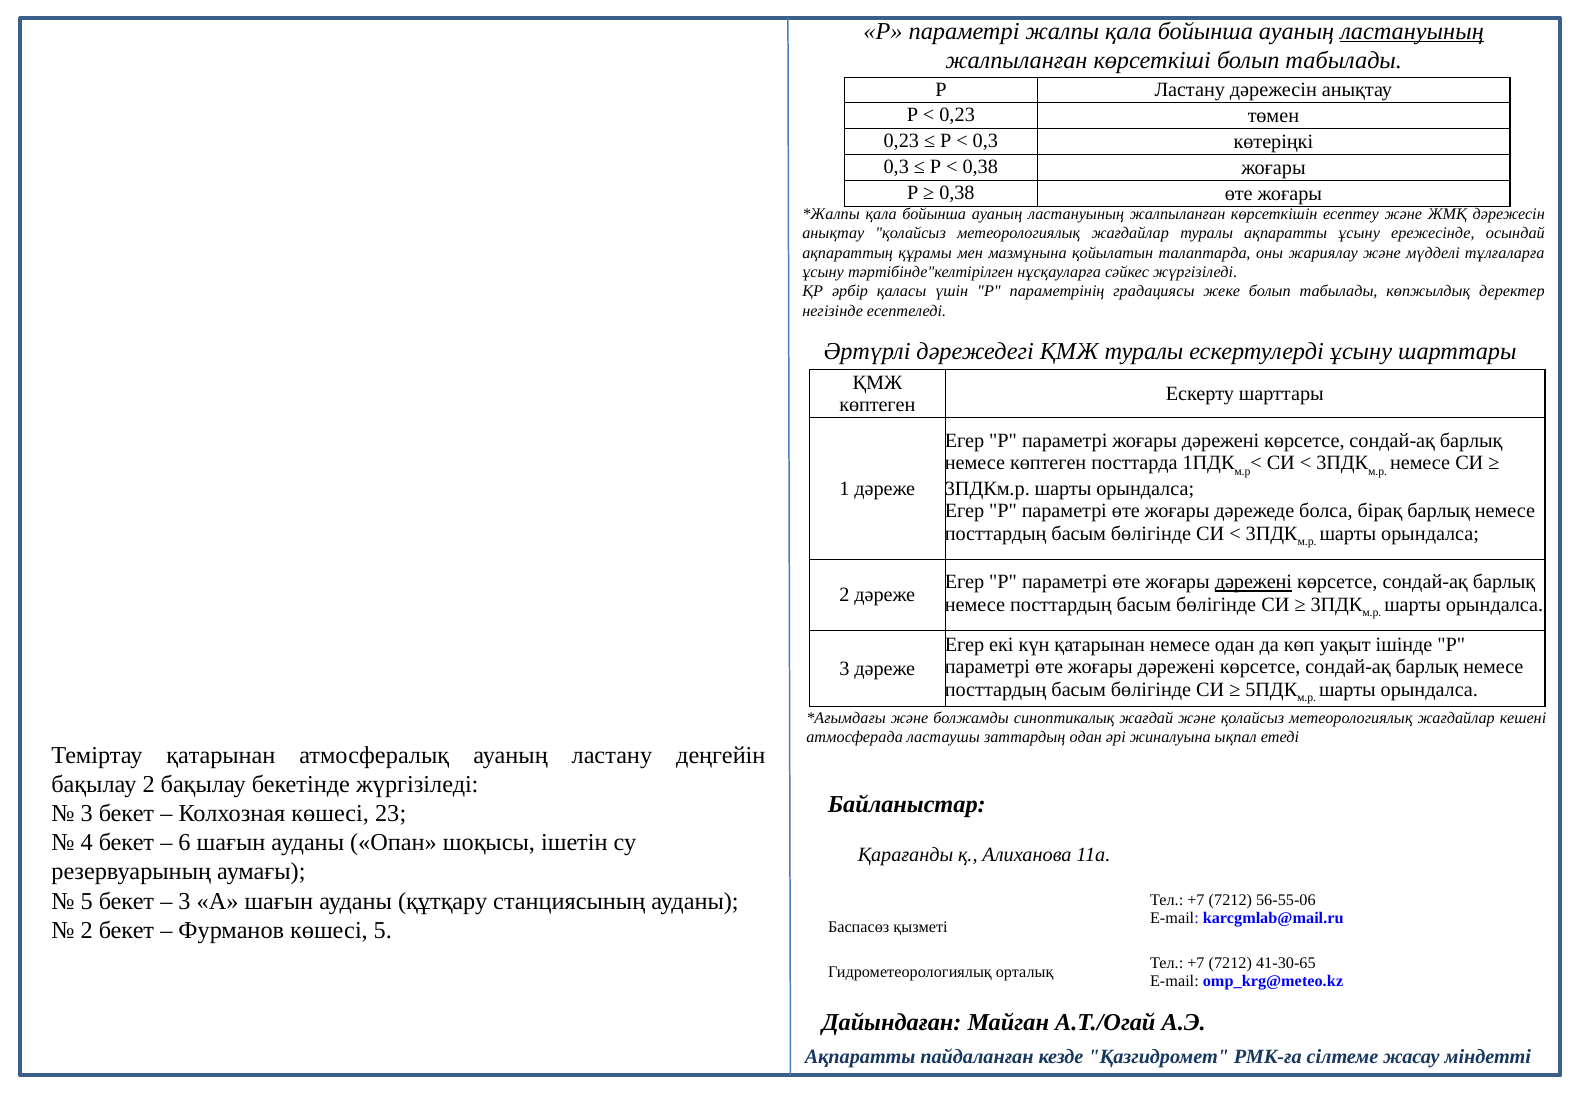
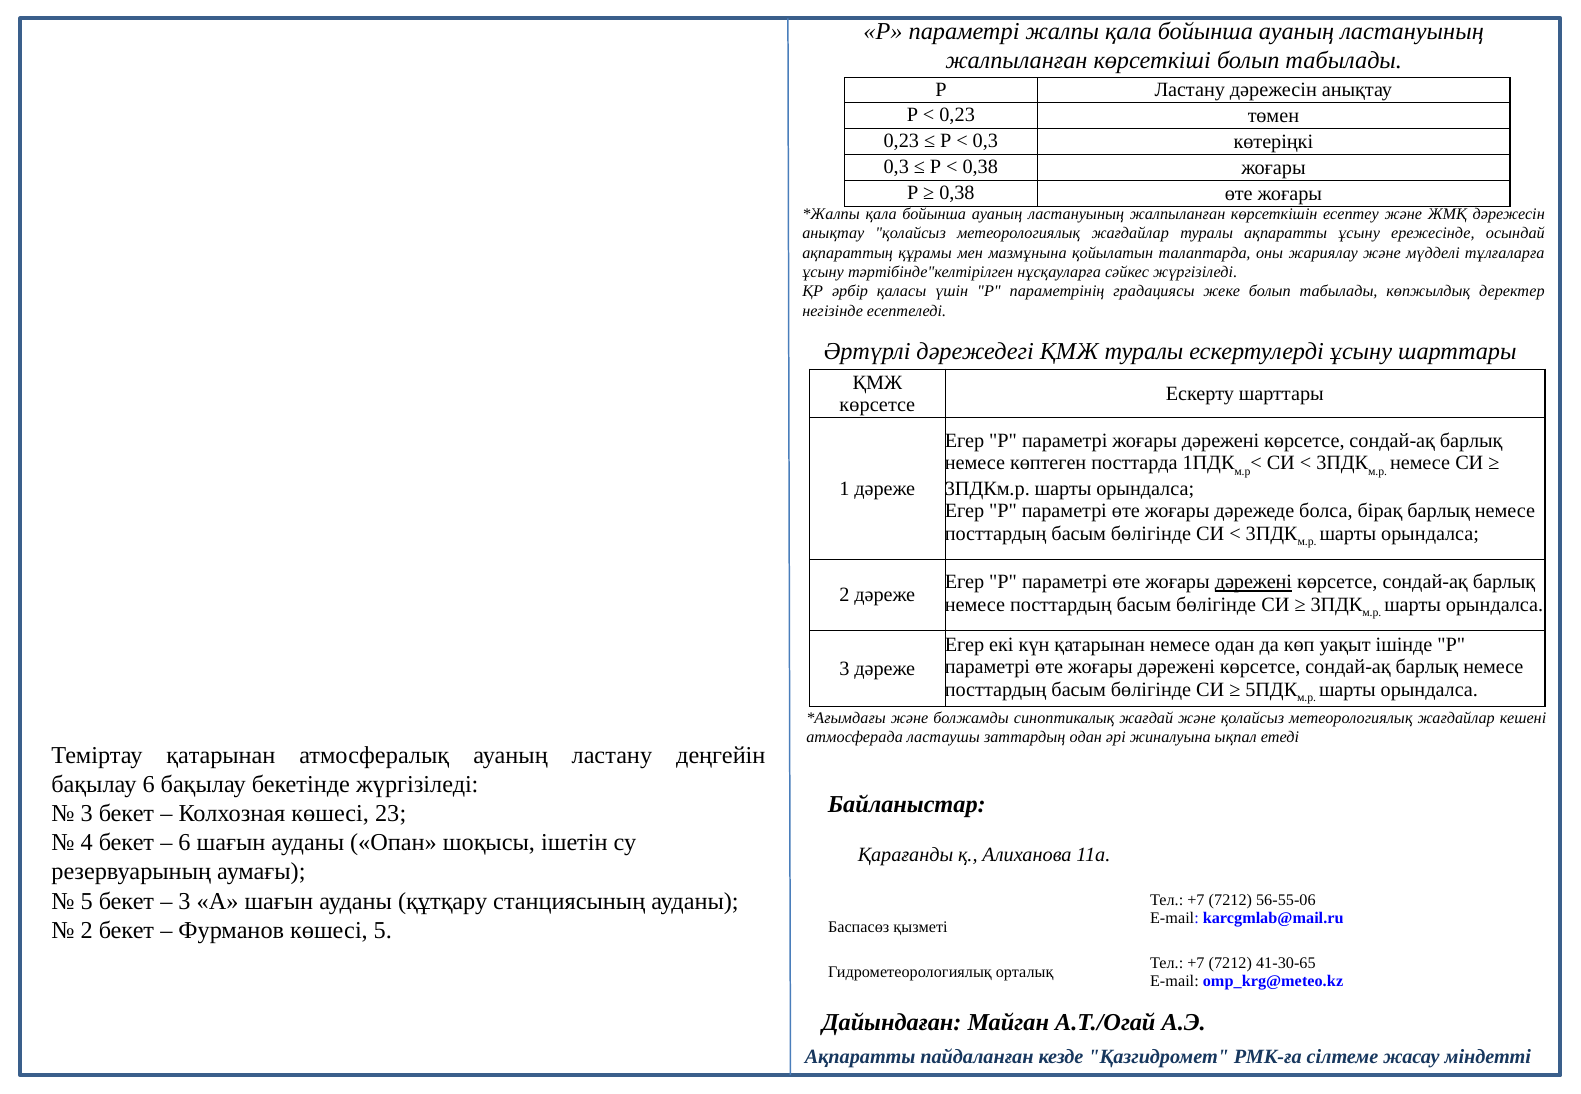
ластануының at (1412, 31) underline: present -> none
көптеген at (877, 405): көптеген -> көрсетсе
бақылау 2: 2 -> 6
